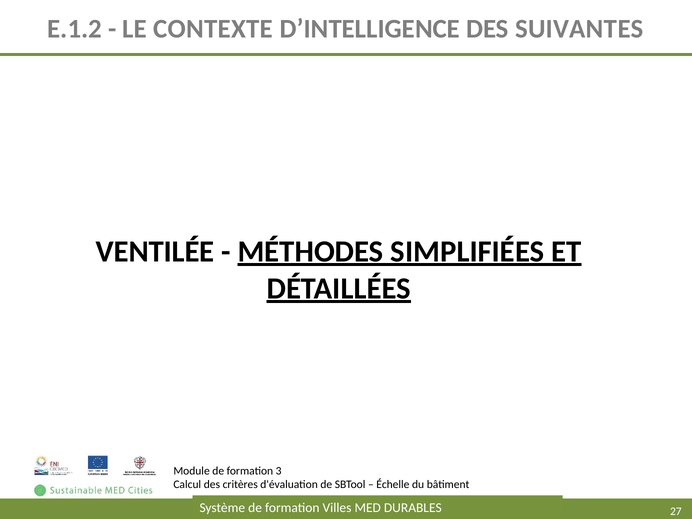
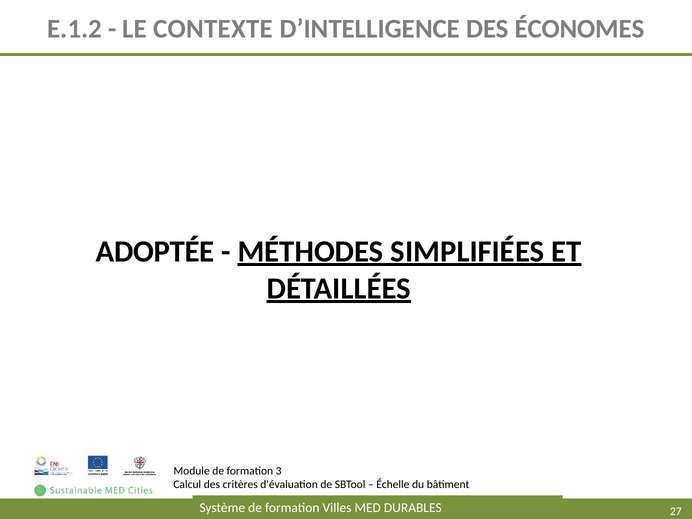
SUIVANTES: SUIVANTES -> ÉCONOMES
VENTILÉE: VENTILÉE -> ADOPTÉE
